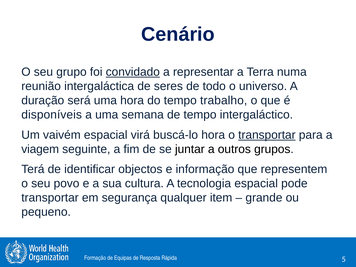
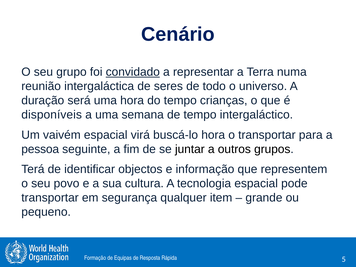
trabalho: trabalho -> crianças
transportar at (267, 135) underline: present -> none
viagem: viagem -> pessoa
